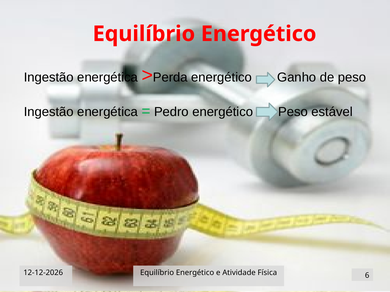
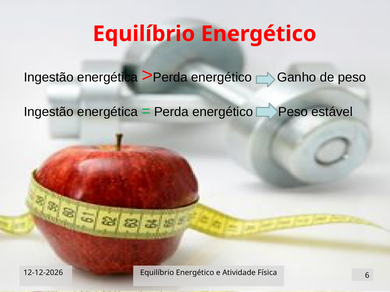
Pedro at (171, 112): Pedro -> Perda
